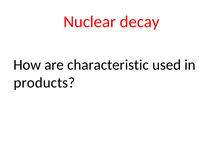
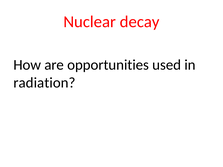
characteristic: characteristic -> opportunities
products: products -> radiation
